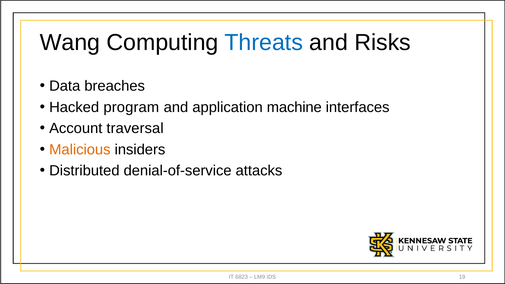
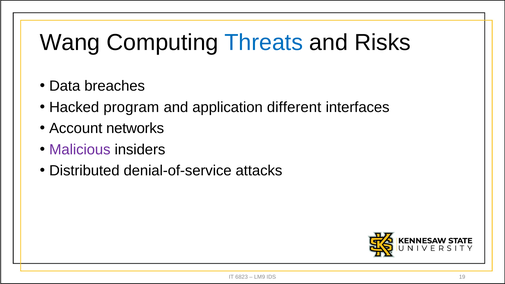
machine: machine -> different
traversal: traversal -> networks
Malicious colour: orange -> purple
